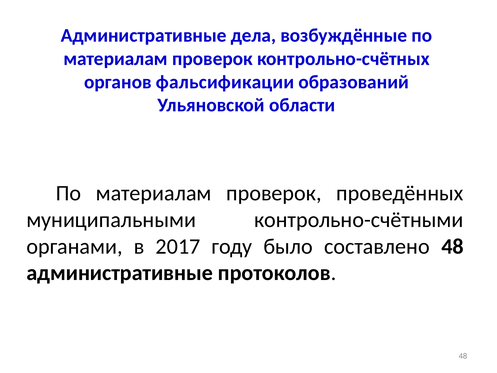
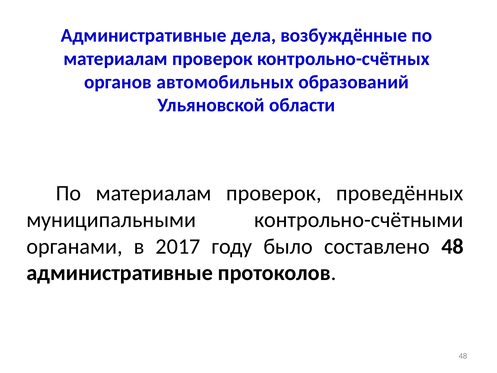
фальсификации: фальсификации -> автомобильных
